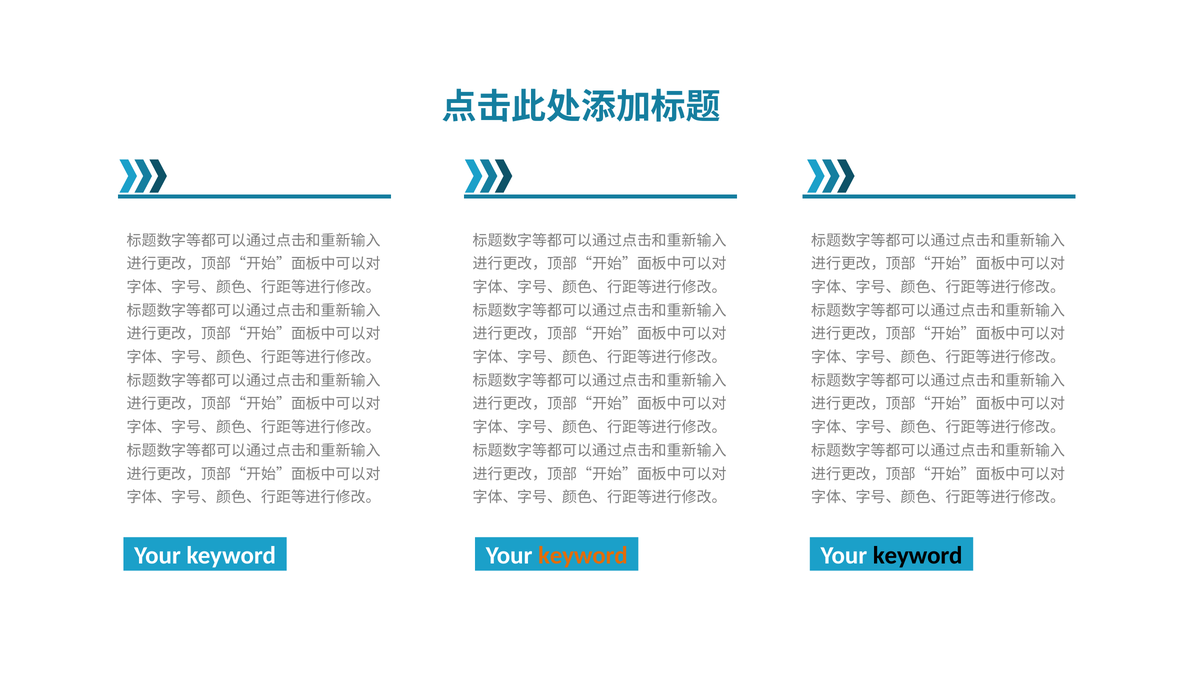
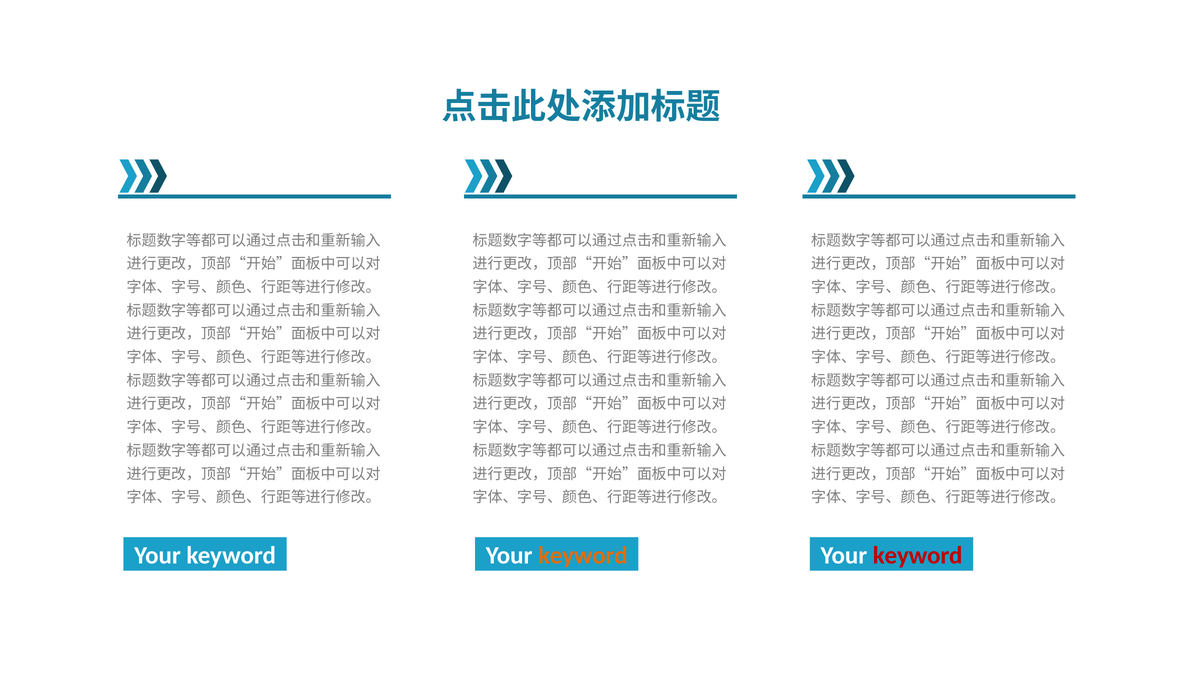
keyword at (918, 555) colour: black -> red
